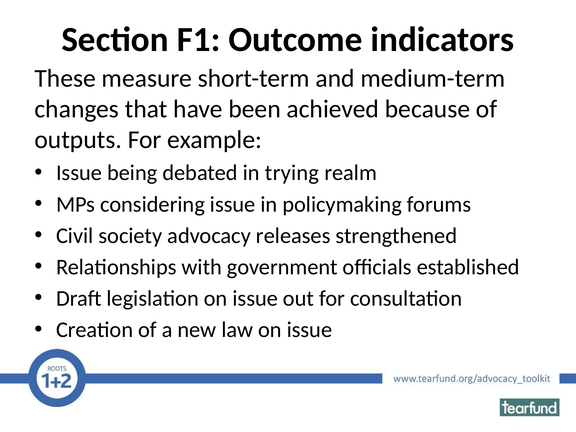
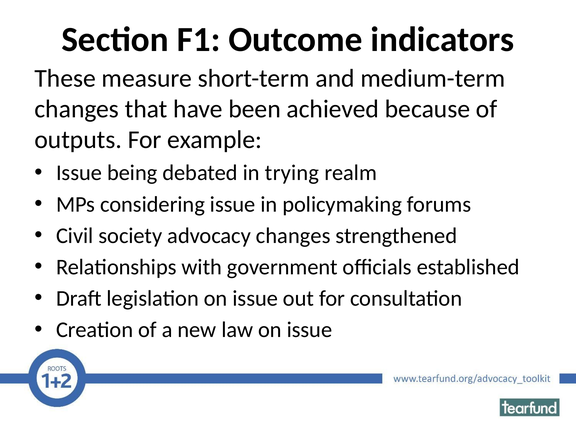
advocacy releases: releases -> changes
